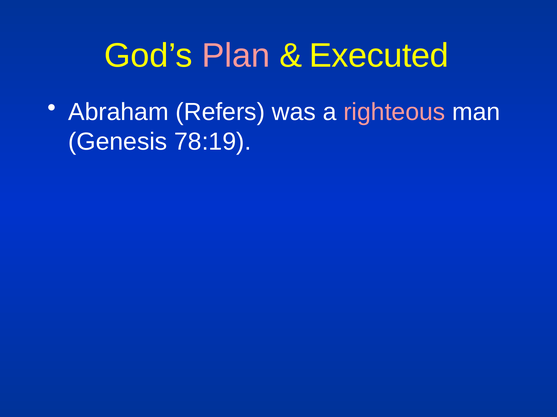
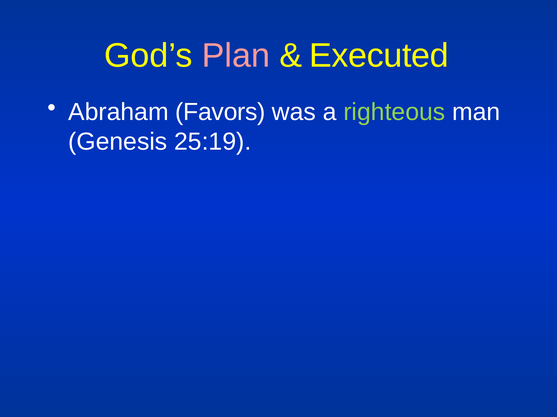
Refers: Refers -> Favors
righteous colour: pink -> light green
78:19: 78:19 -> 25:19
